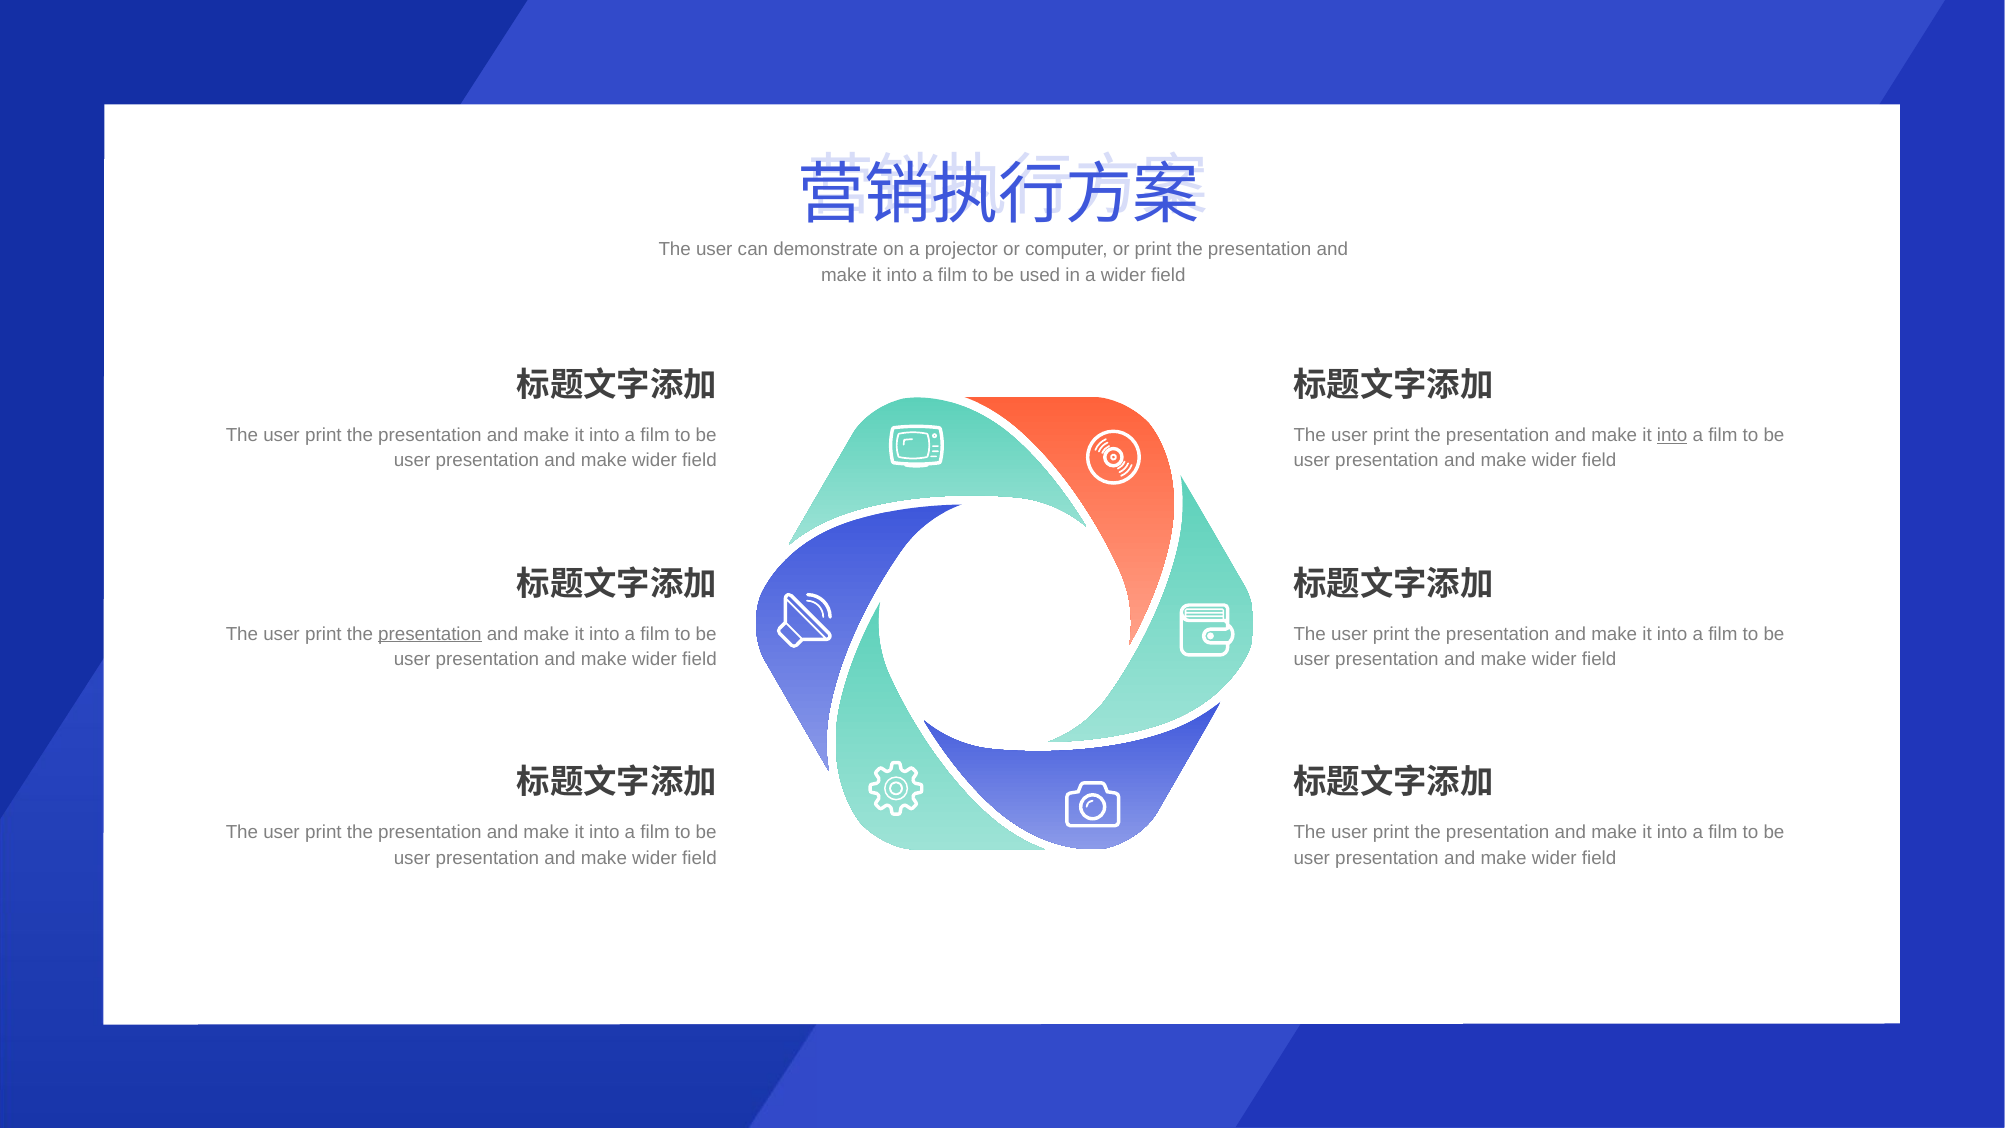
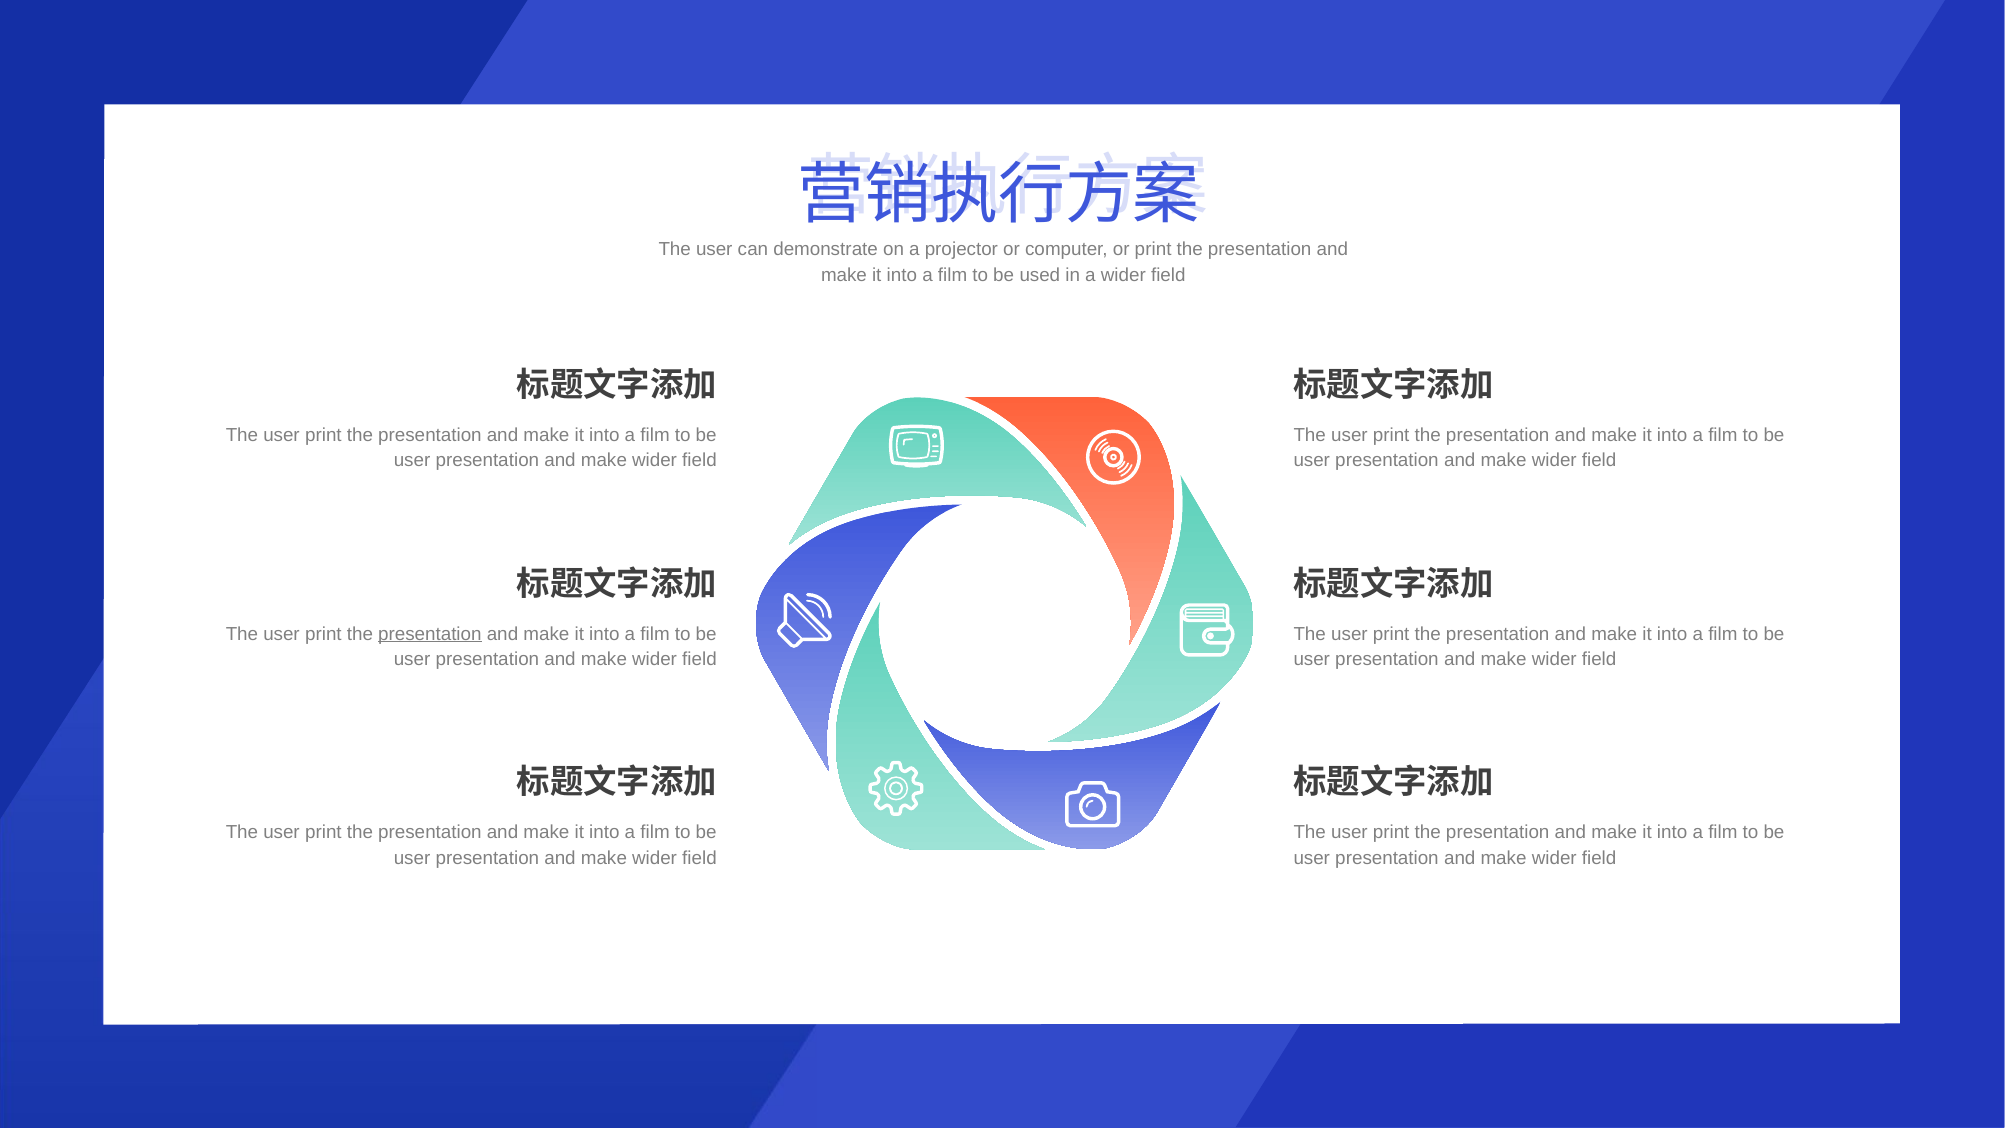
into at (1672, 435) underline: present -> none
